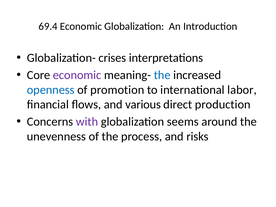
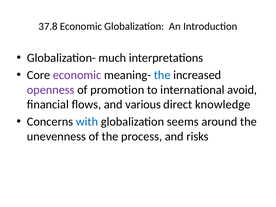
69.4: 69.4 -> 37.8
crises: crises -> much
openness colour: blue -> purple
labor: labor -> avoid
production: production -> knowledge
with colour: purple -> blue
